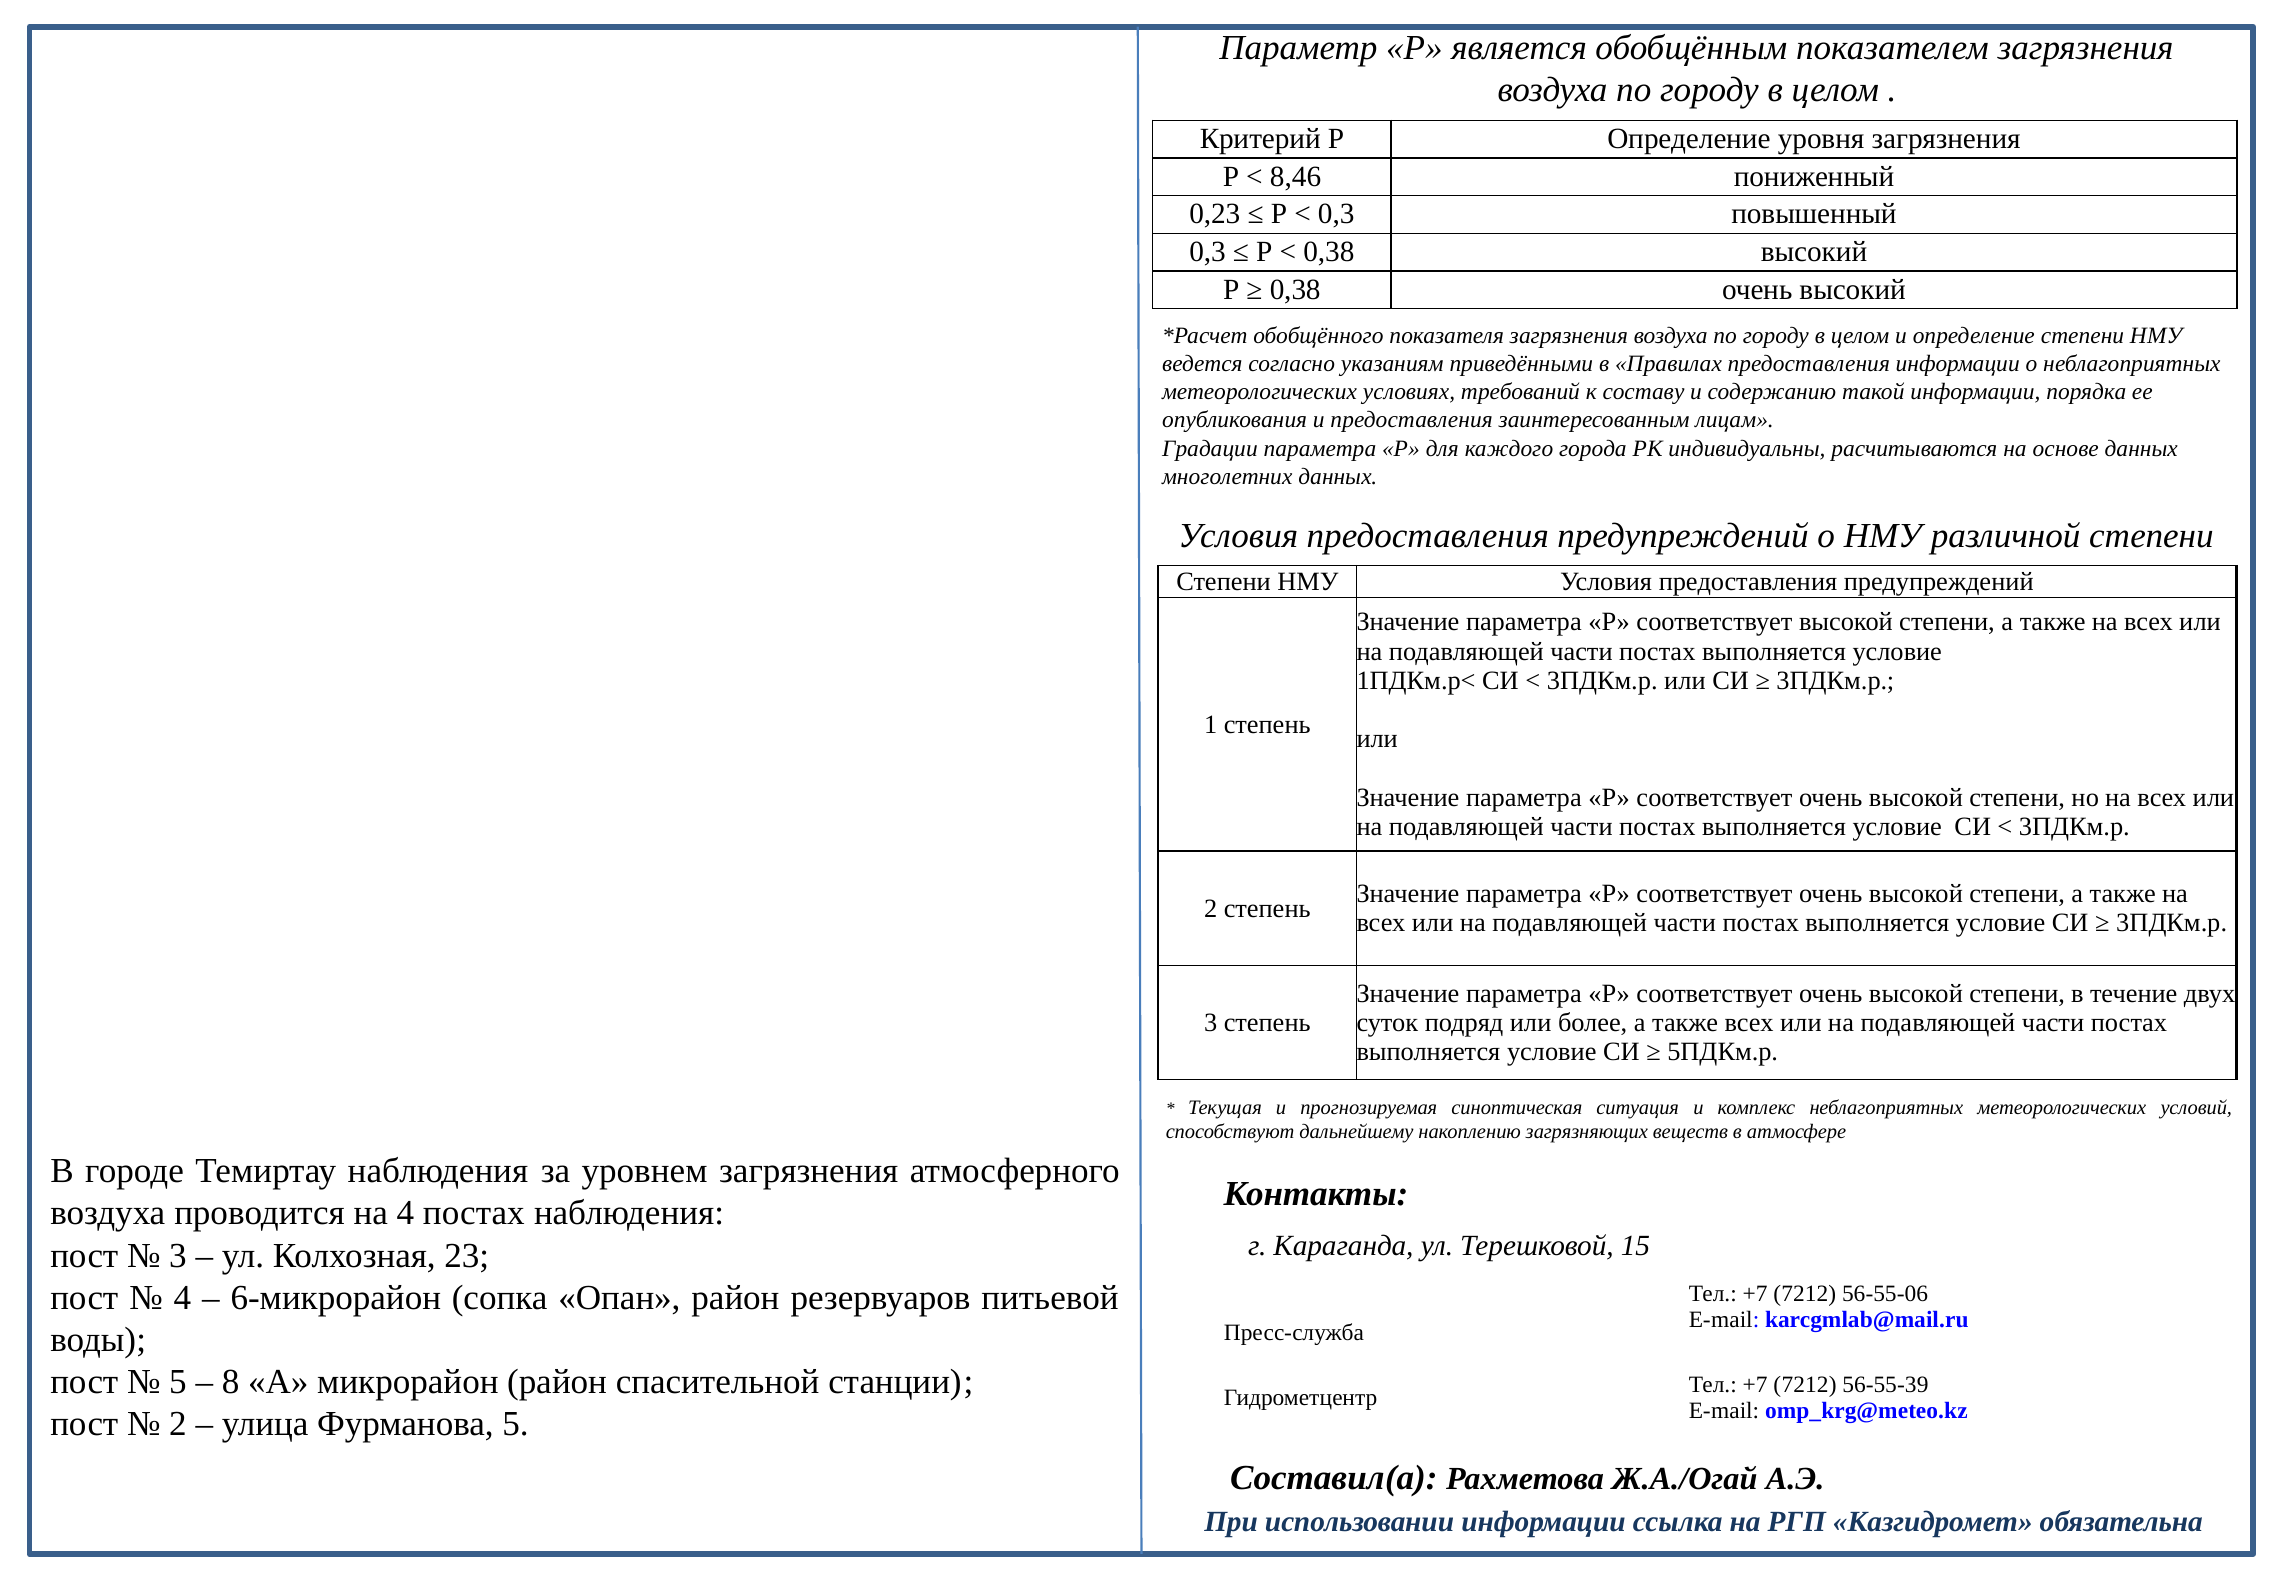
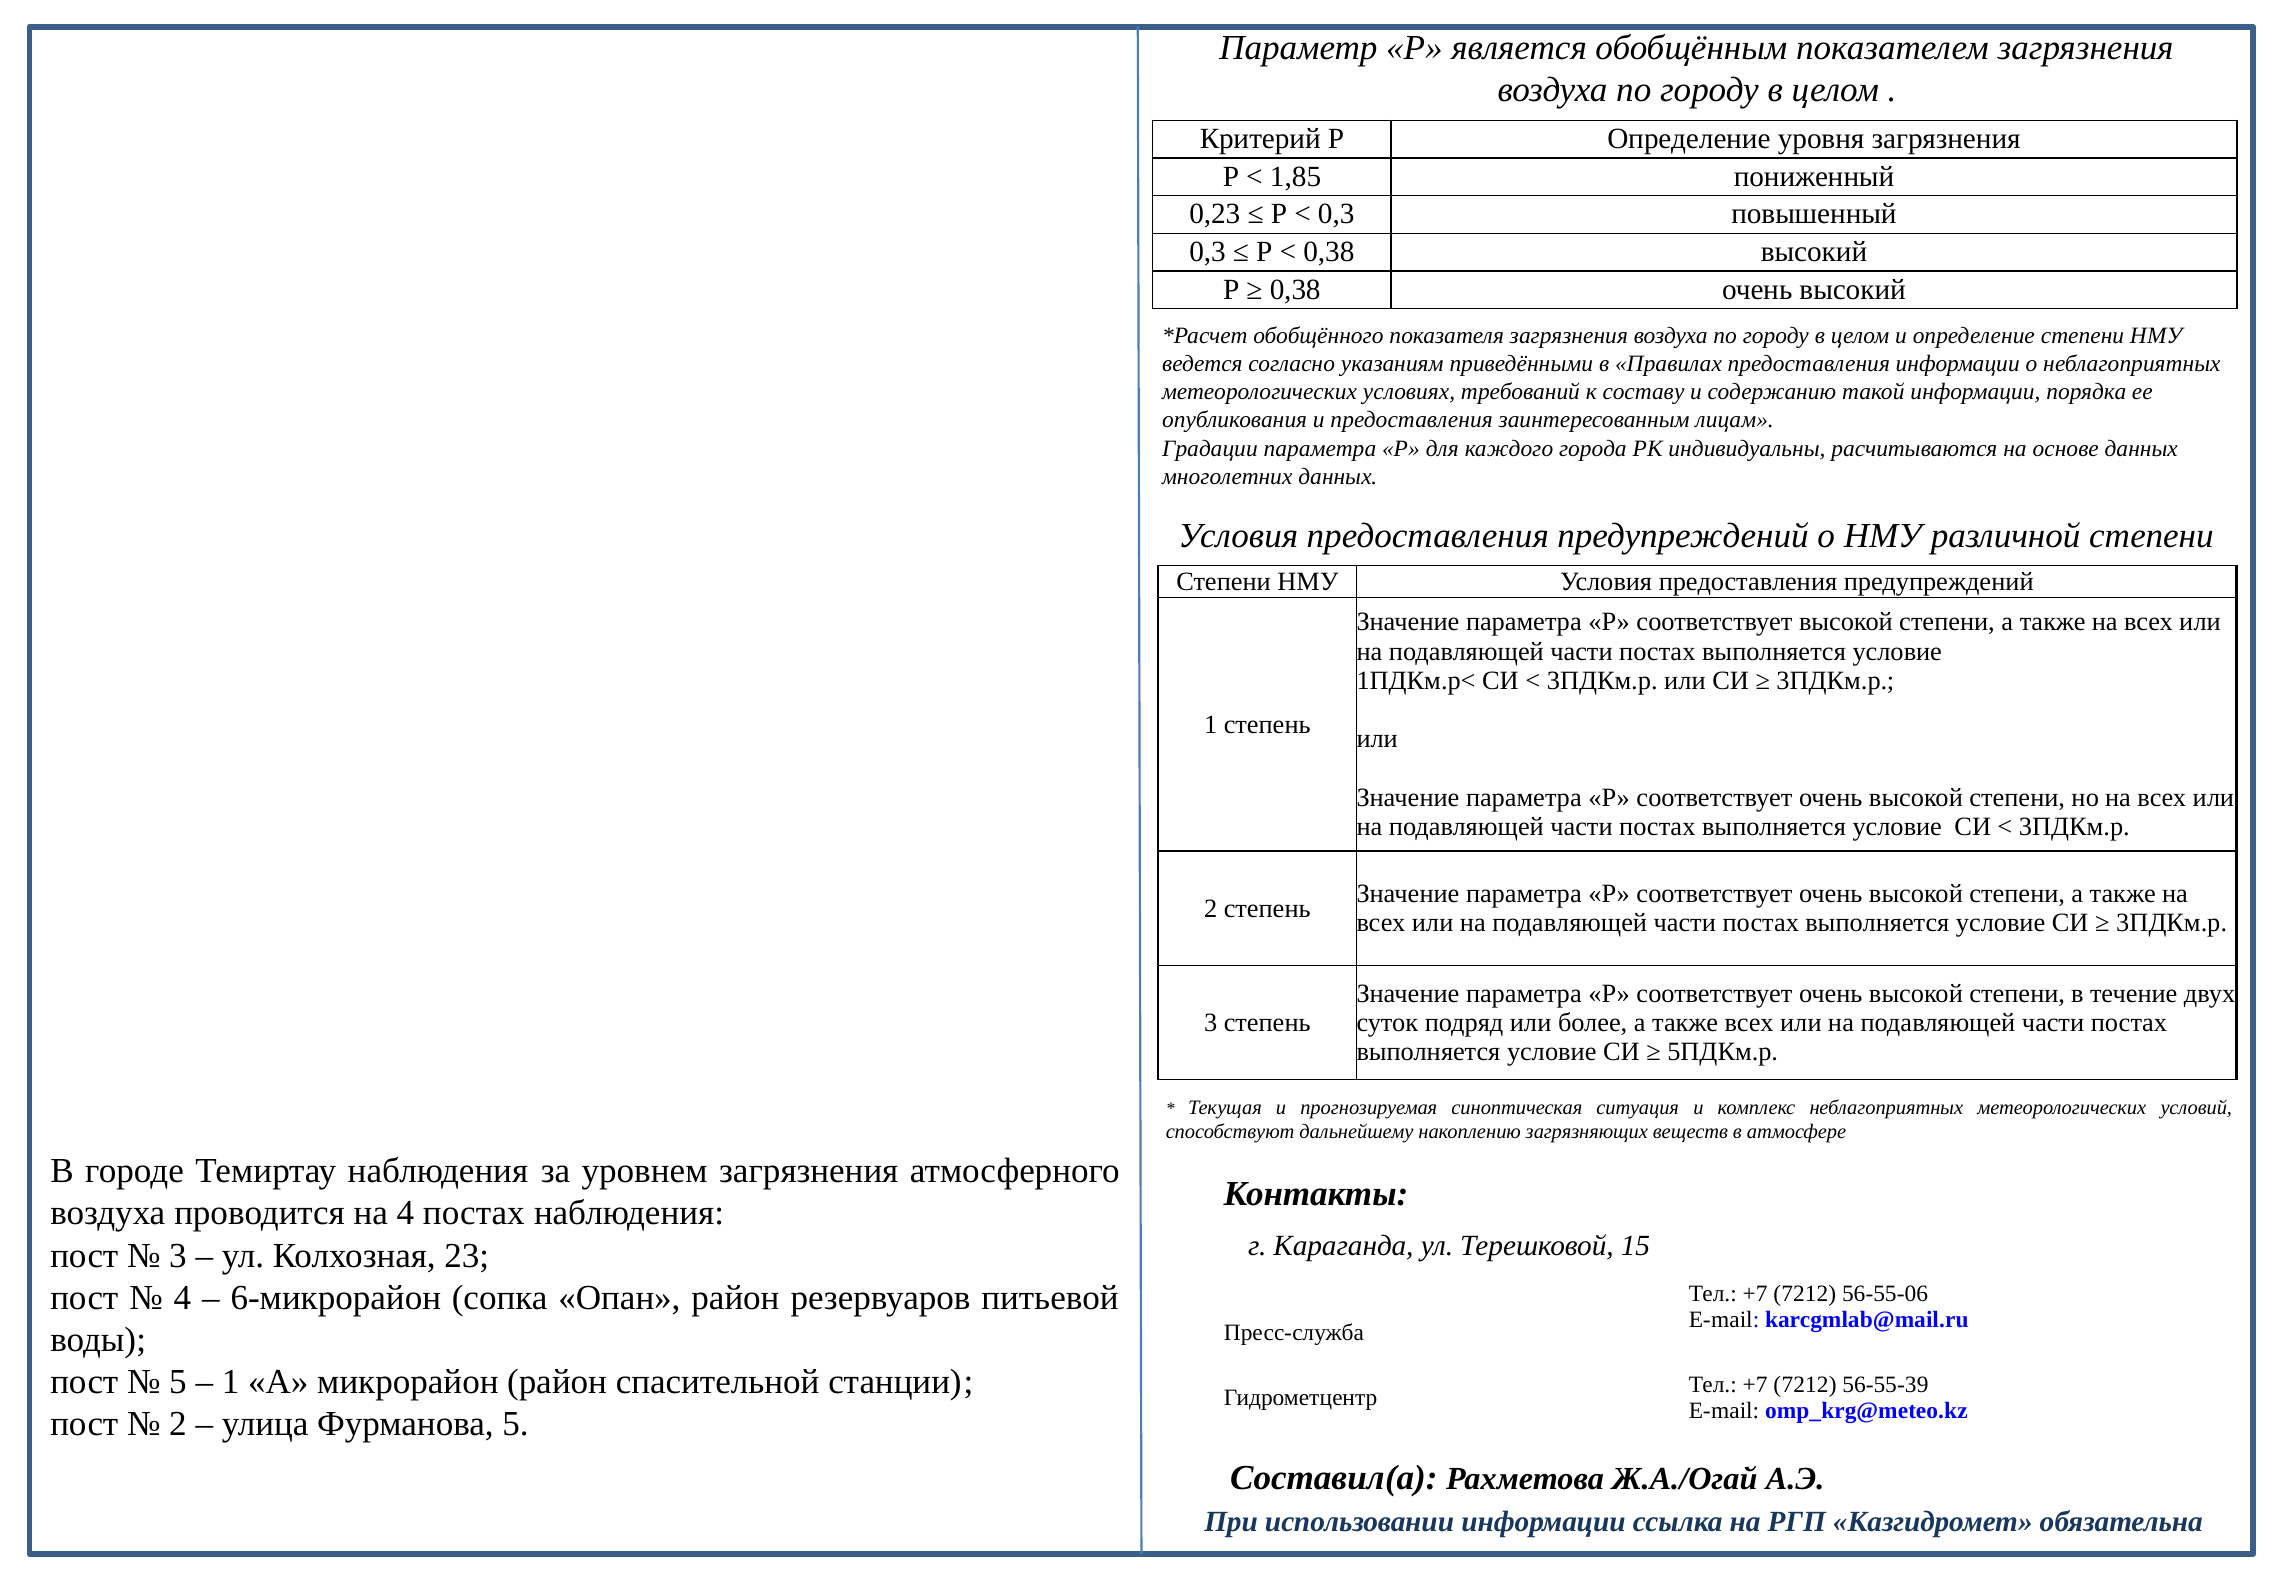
8,46: 8,46 -> 1,85
8 at (231, 1382): 8 -> 1
